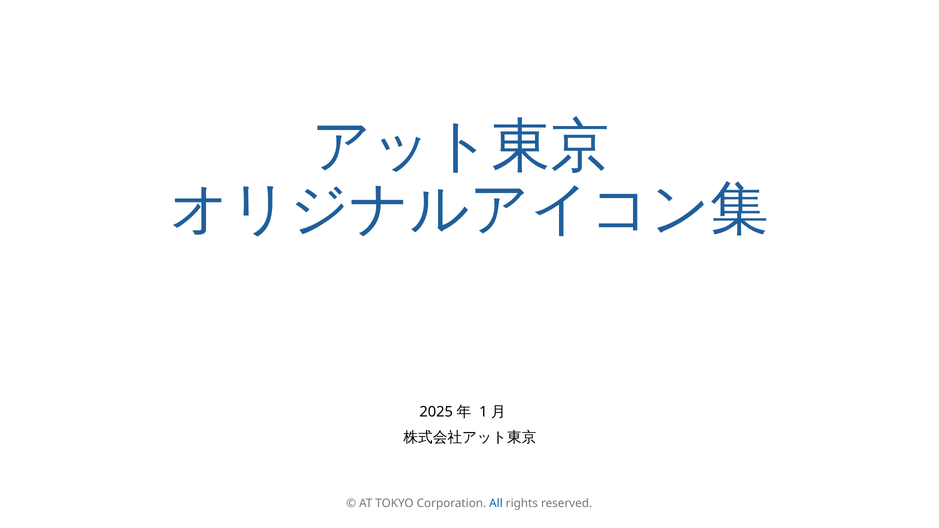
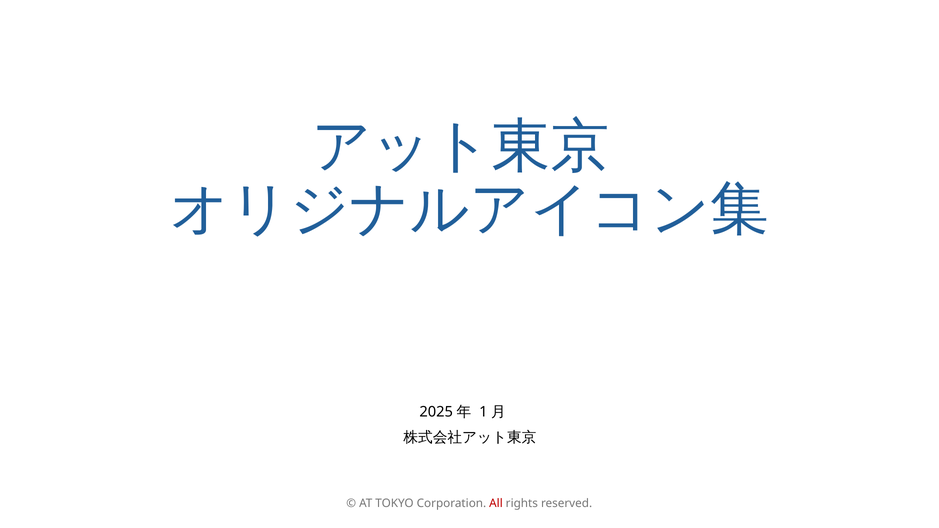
All colour: blue -> red
